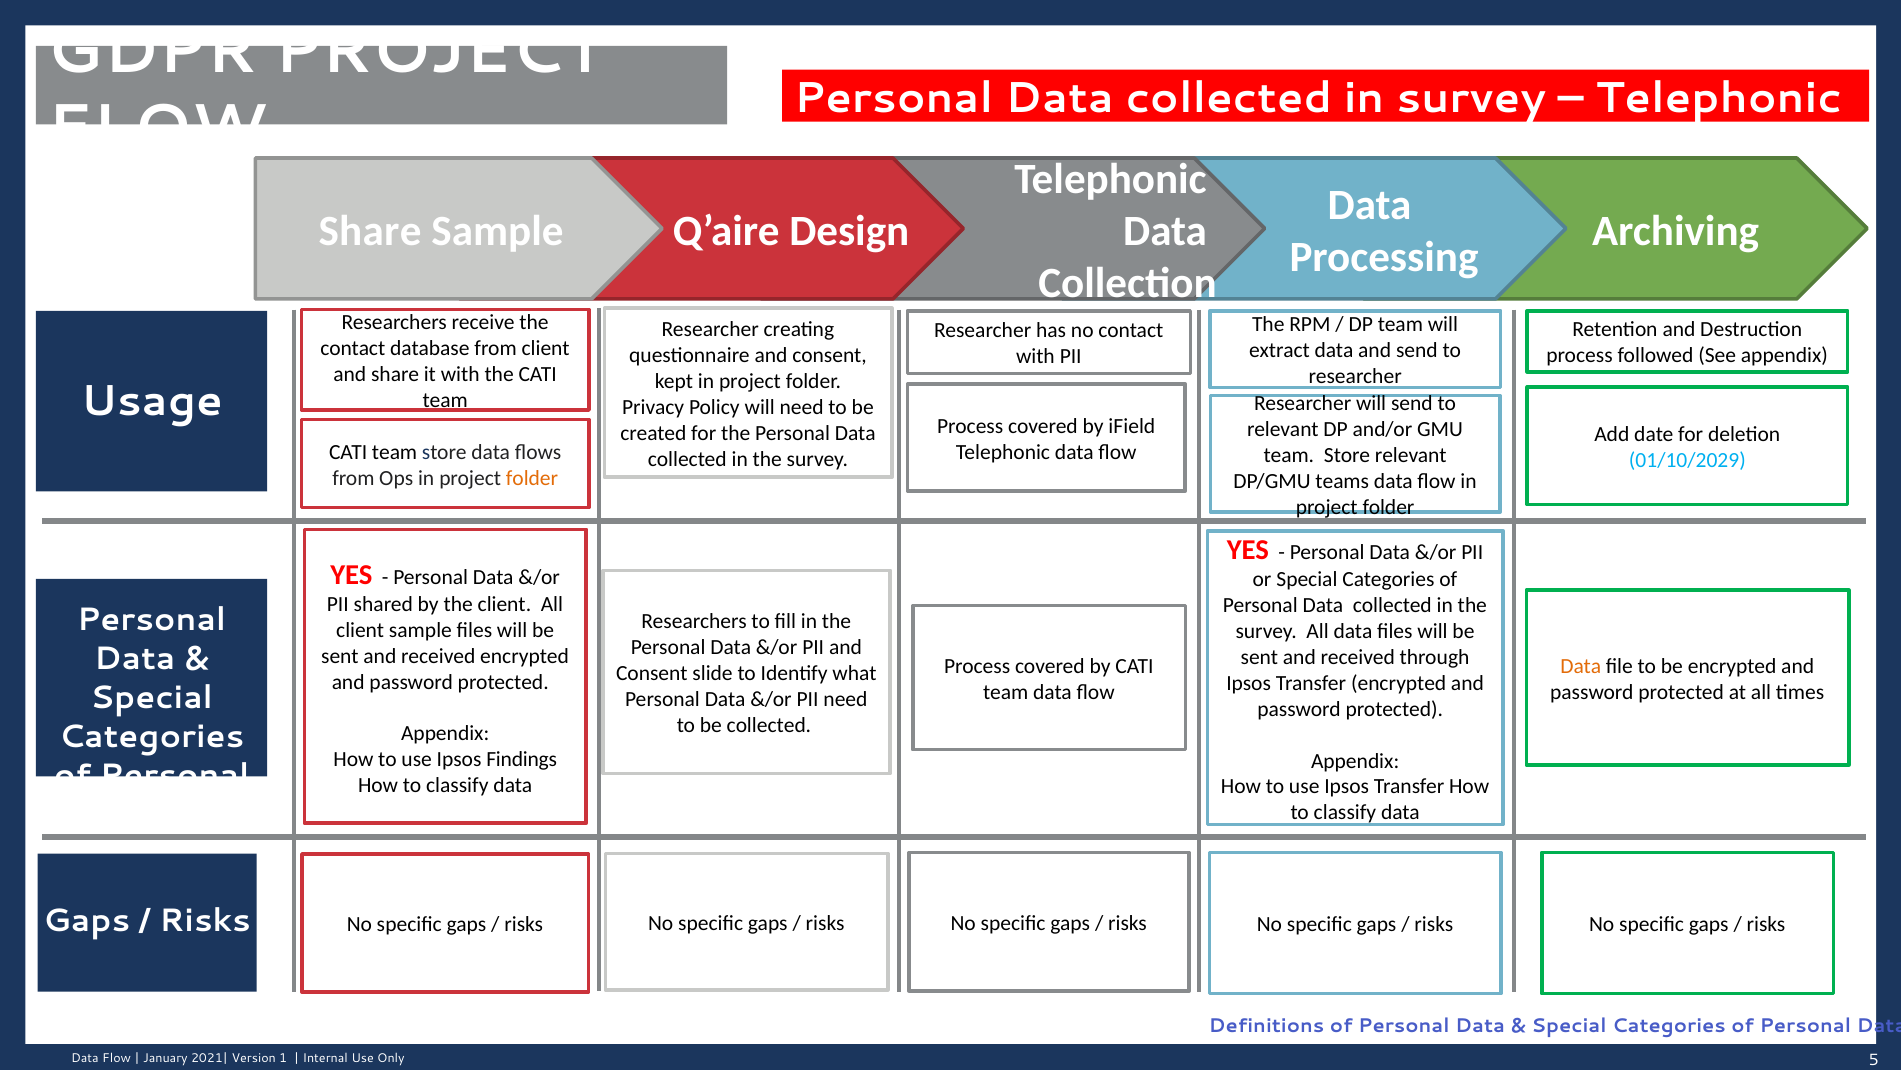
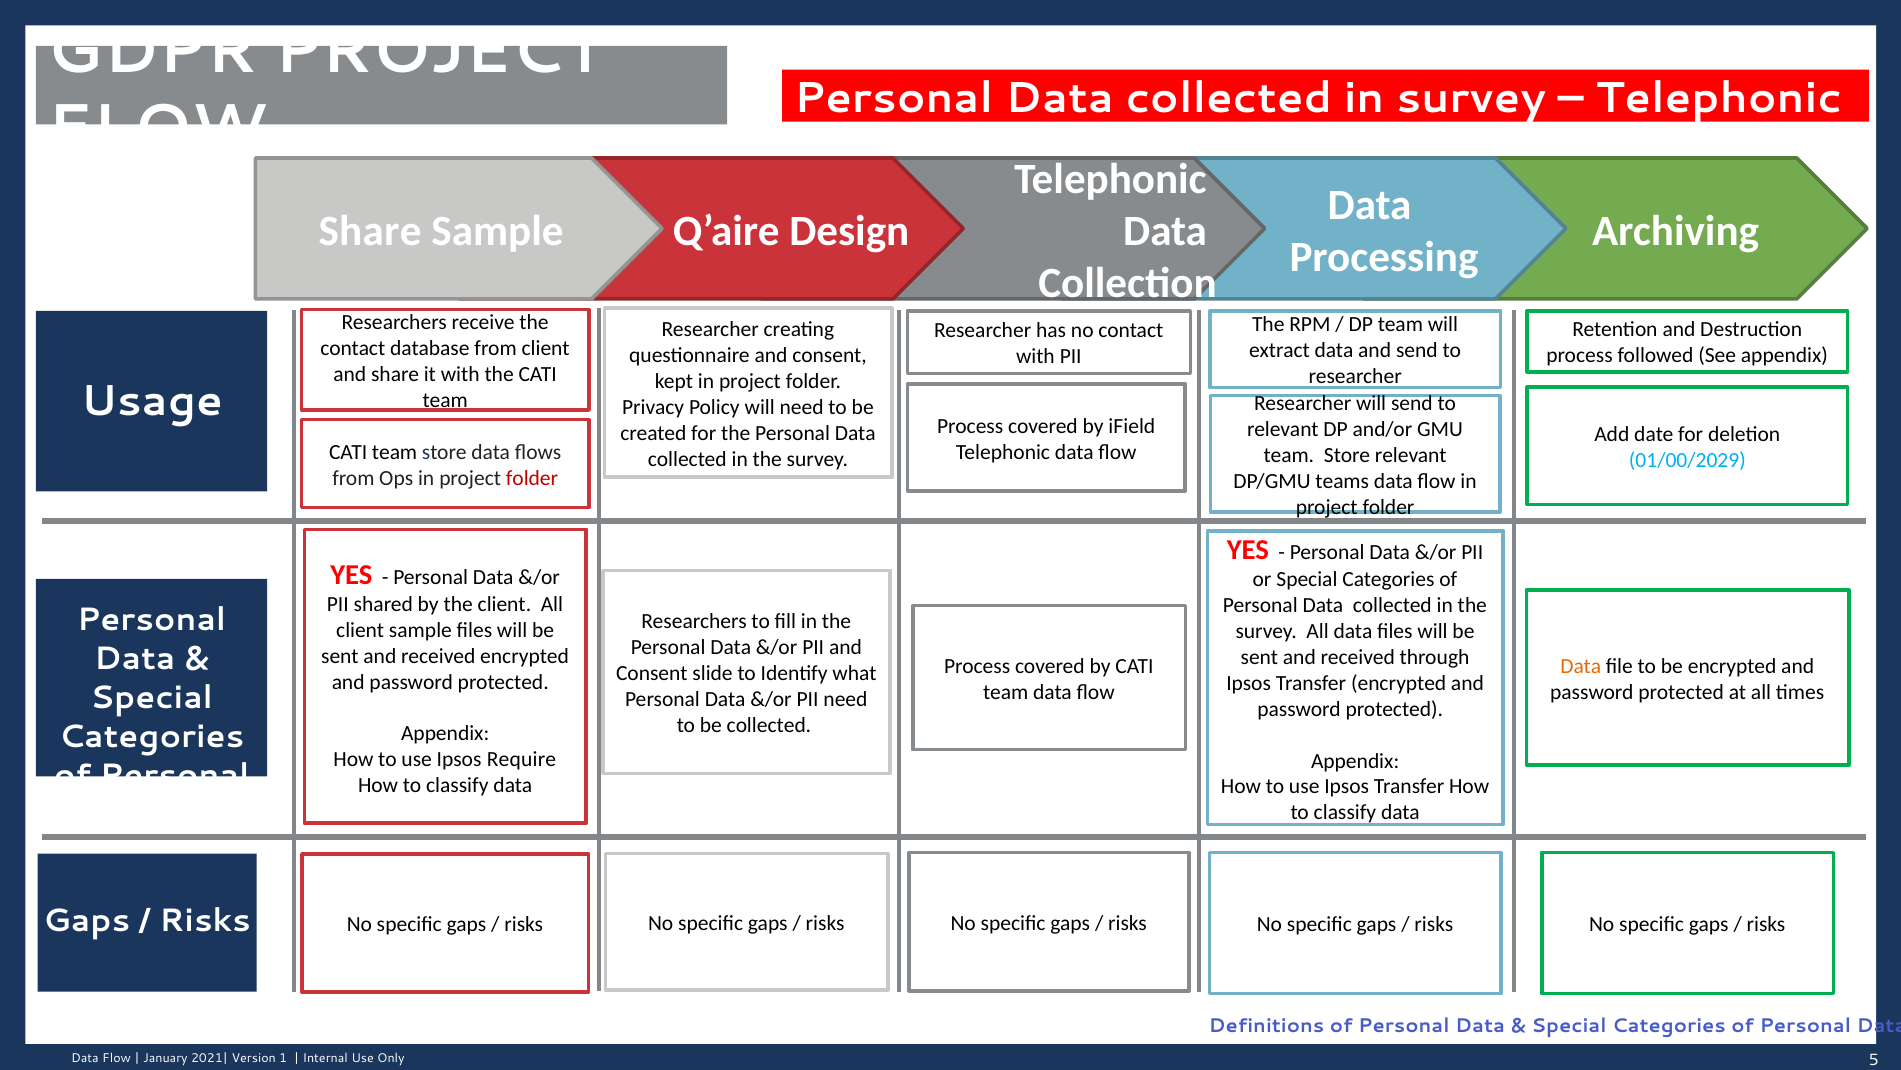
01/10/2029: 01/10/2029 -> 01/00/2029
folder at (532, 478) colour: orange -> red
Findings: Findings -> Require
